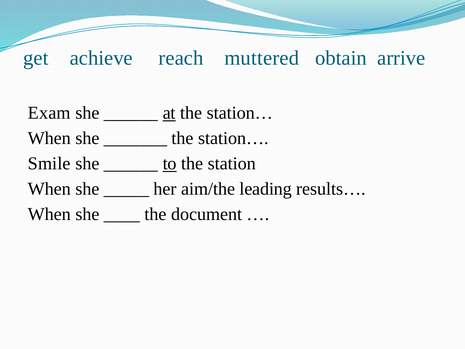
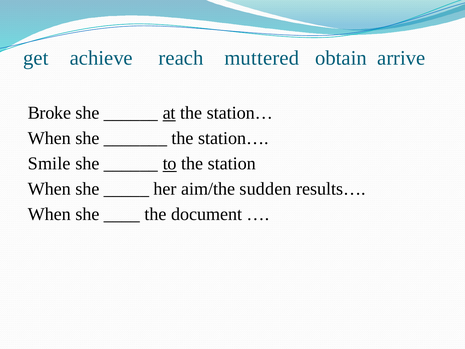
Exam: Exam -> Broke
leading: leading -> sudden
